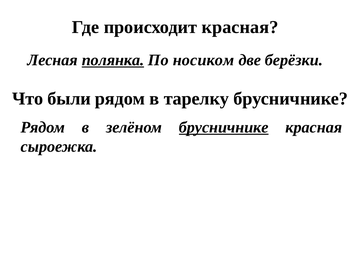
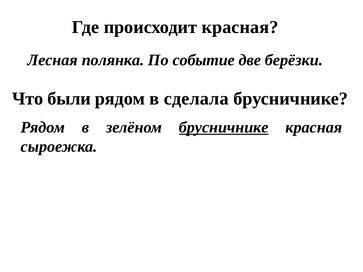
полянка underline: present -> none
носиком: носиком -> событие
тарелку: тарелку -> сделала
